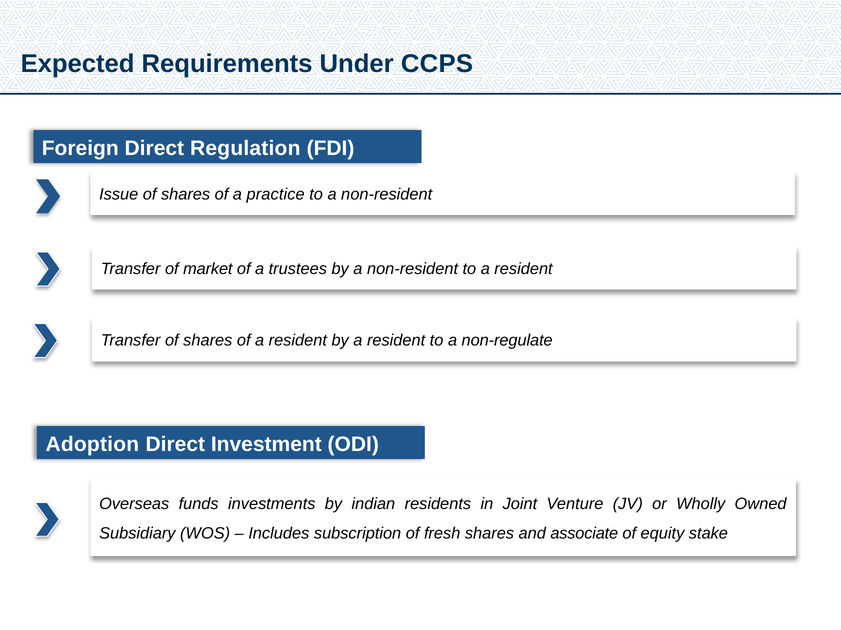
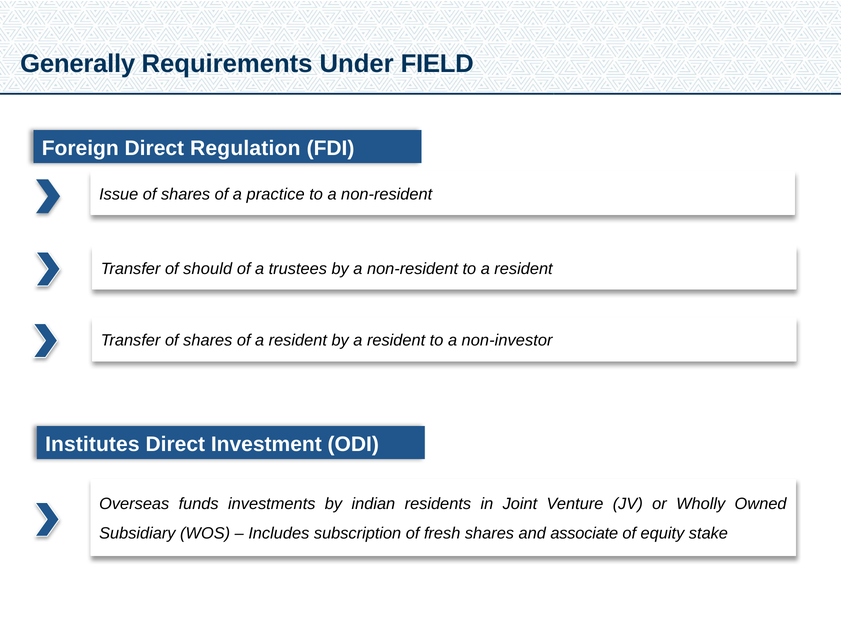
Expected: Expected -> Generally
CCPS: CCPS -> FIELD
market: market -> should
non-regulate: non-regulate -> non-investor
Adoption: Adoption -> Institutes
